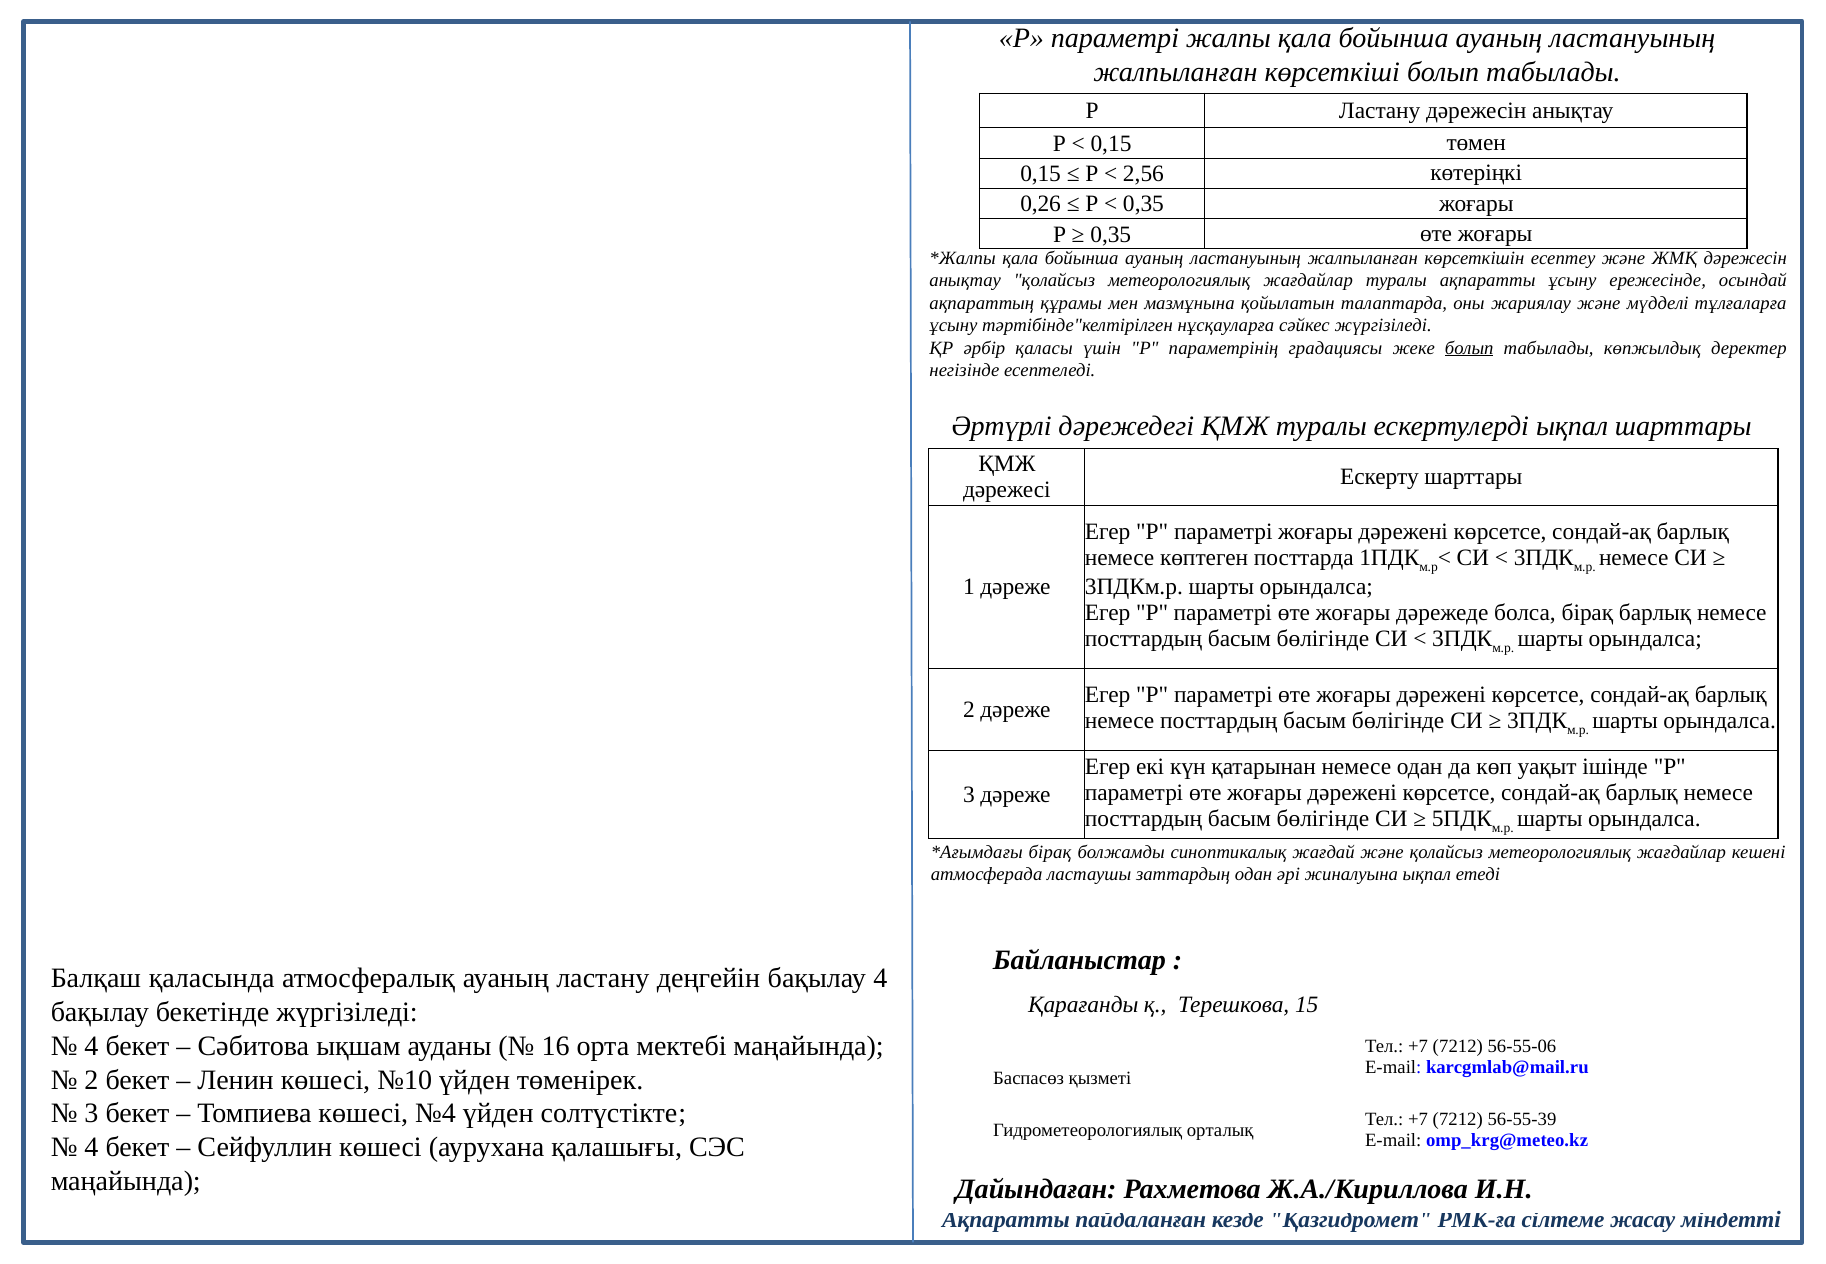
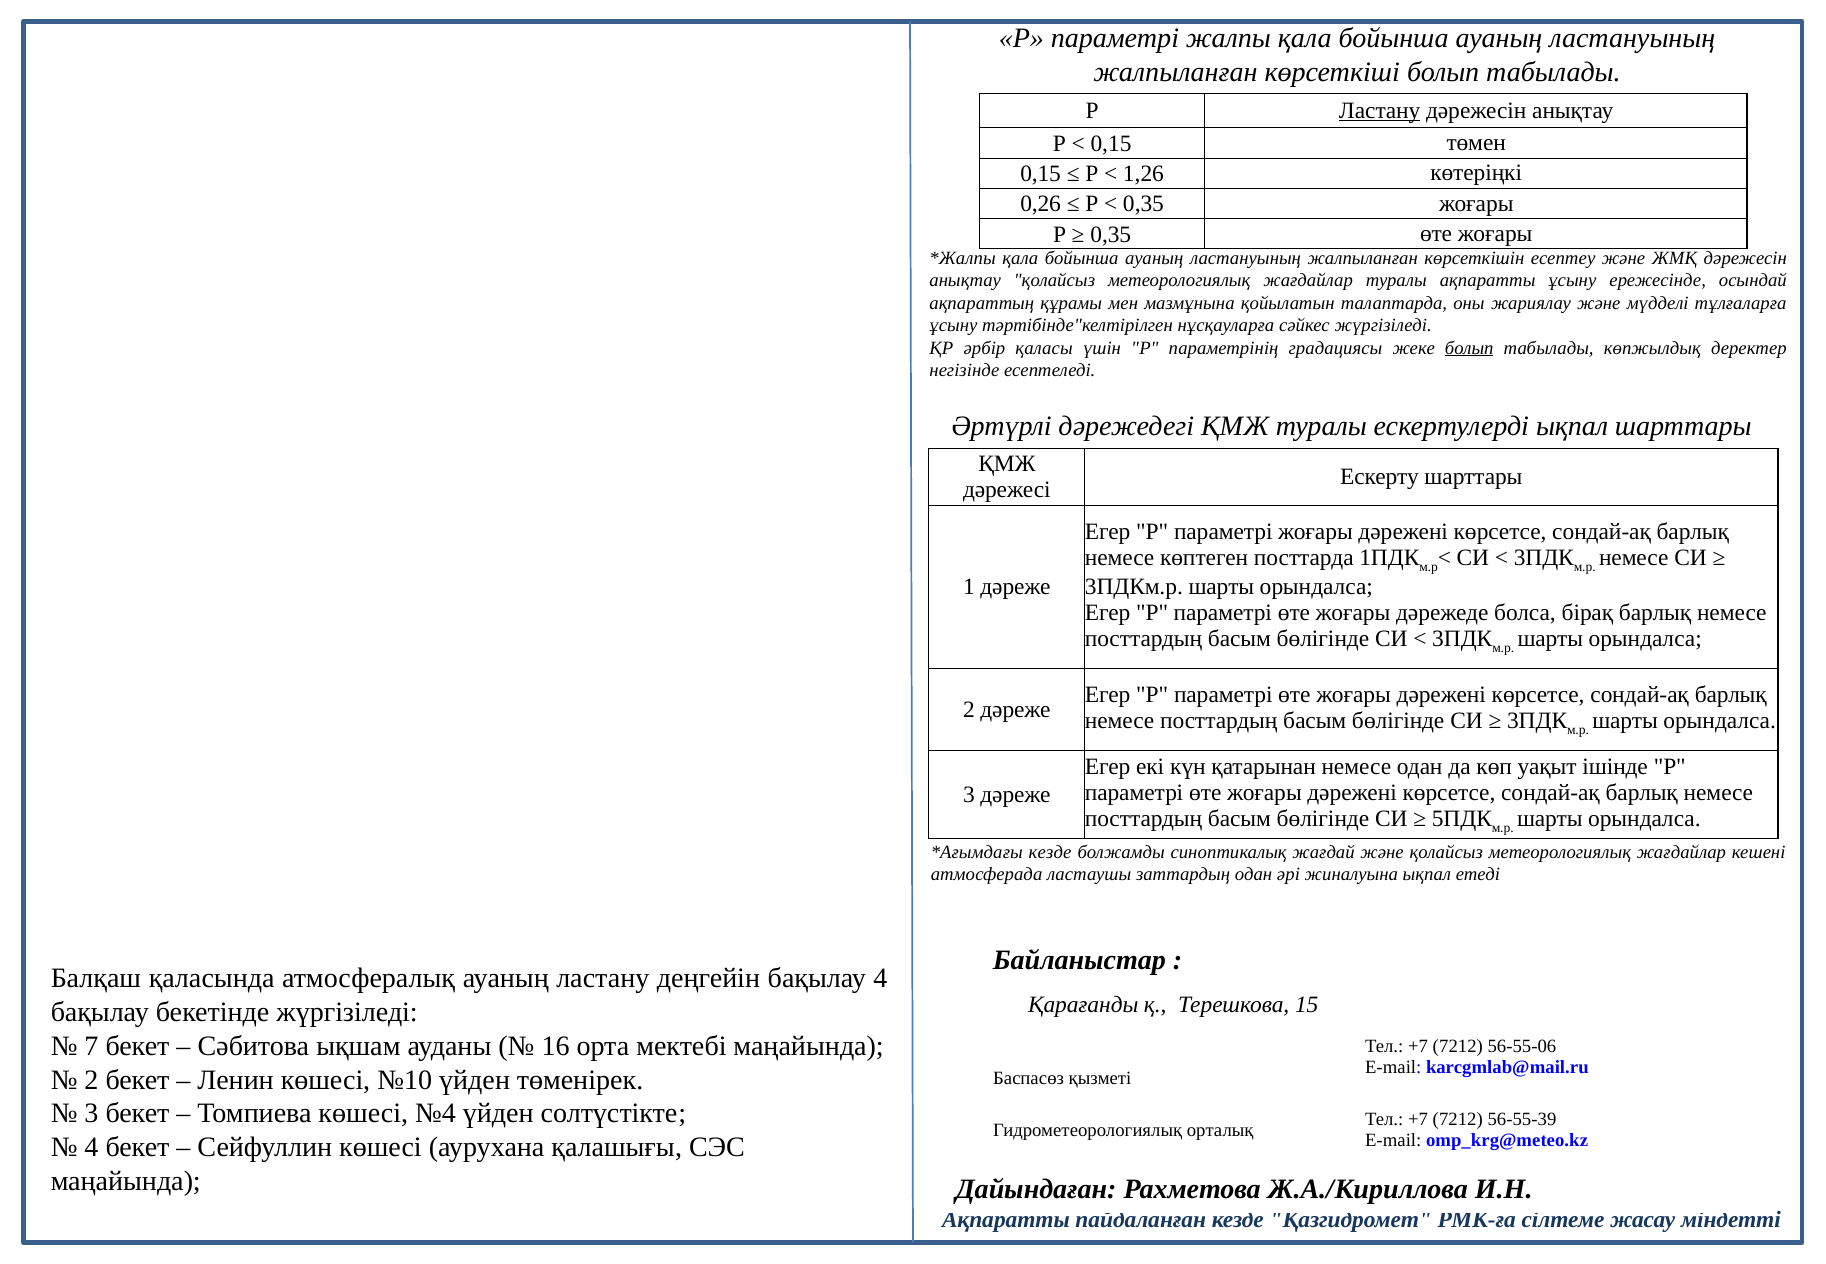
Ластану at (1380, 111) underline: none -> present
2,56: 2,56 -> 1,26
бірақ at (1050, 852): бірақ -> кезде
4 at (91, 1046): 4 -> 7
